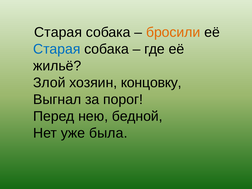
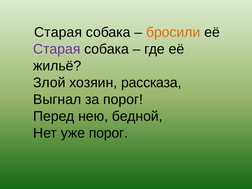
Старая at (57, 49) colour: blue -> purple
концовку: концовку -> рассказа
уже была: была -> порог
